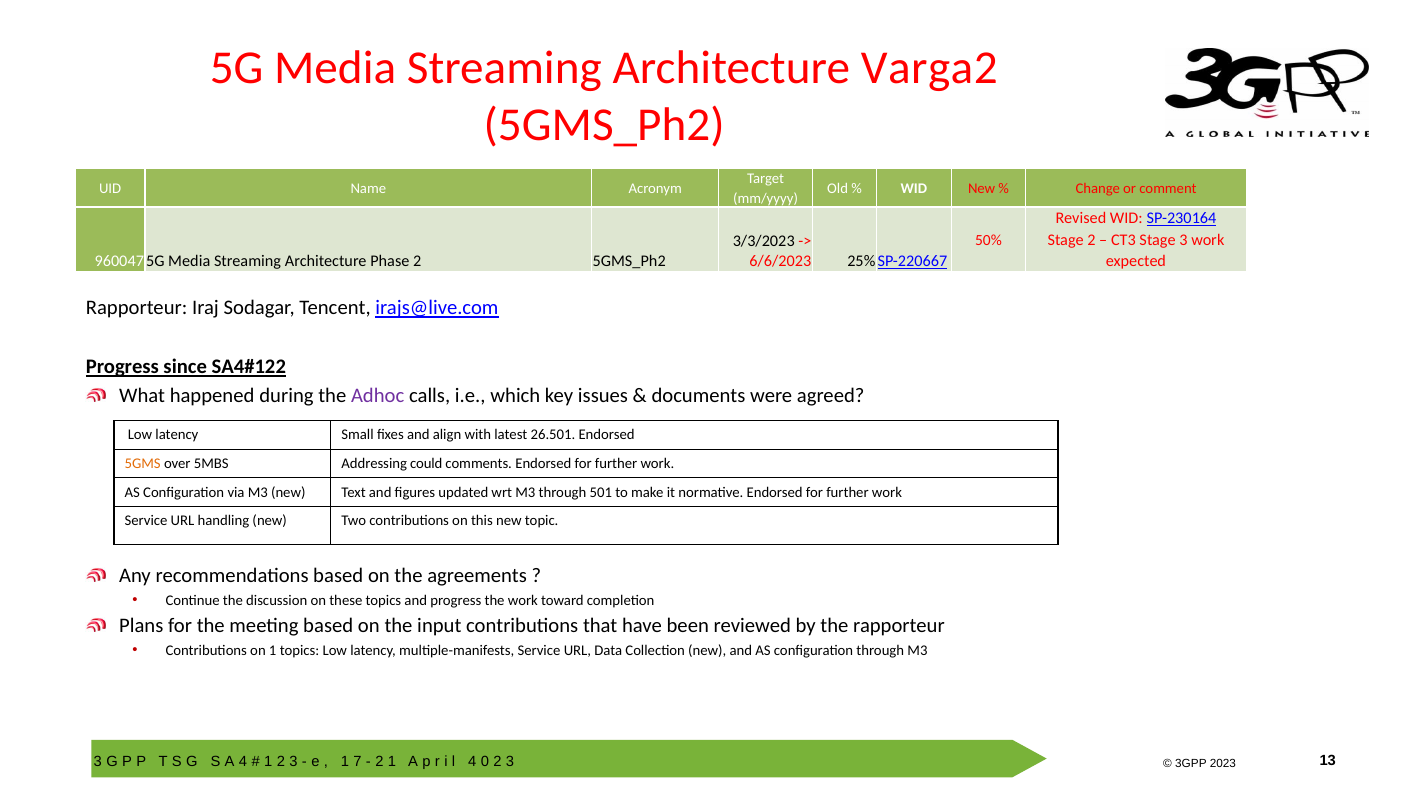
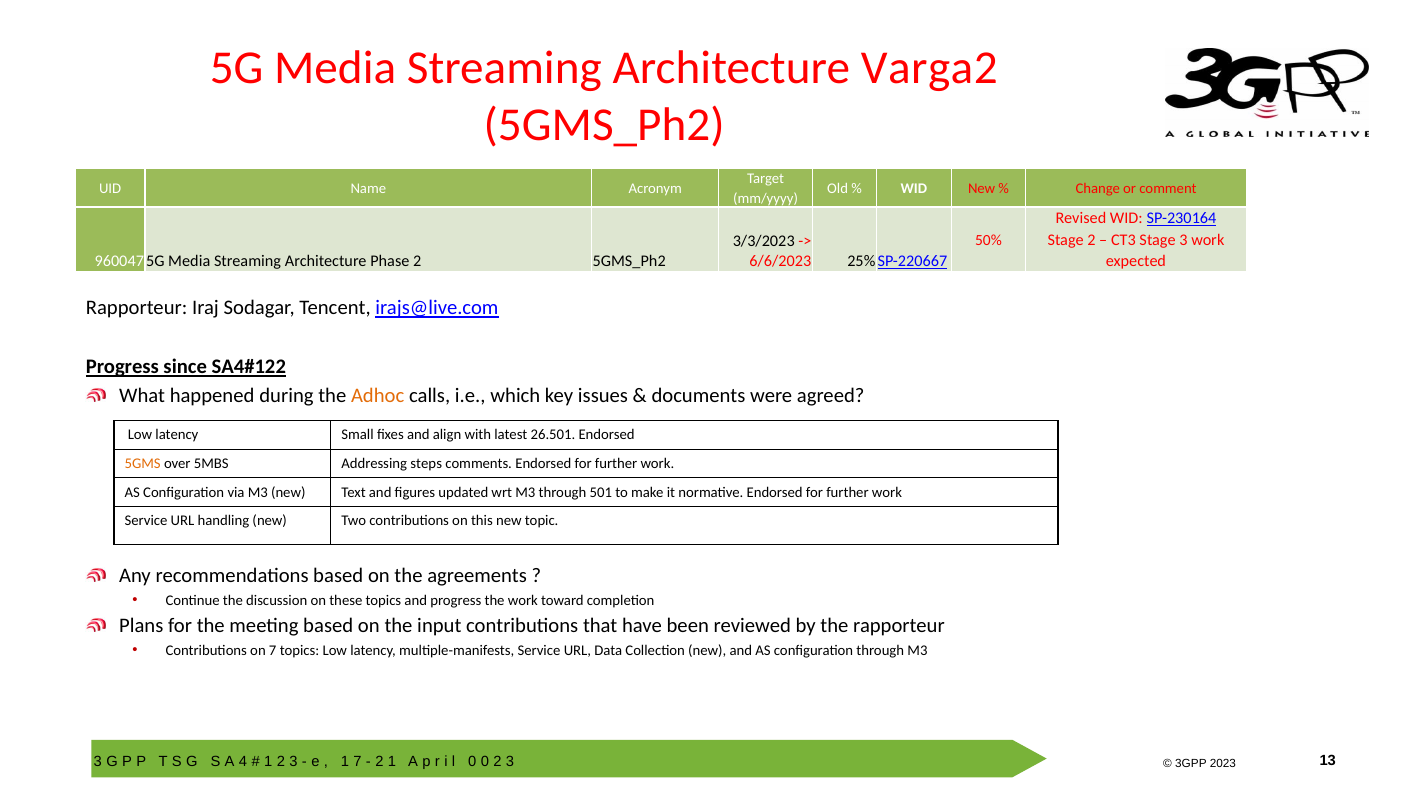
Adhoc colour: purple -> orange
could: could -> steps
on 1: 1 -> 7
4 at (472, 762): 4 -> 0
